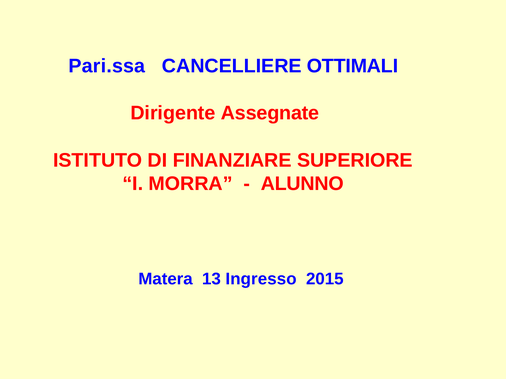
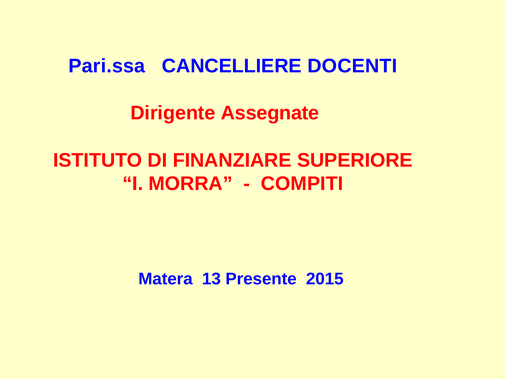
OTTIMALI: OTTIMALI -> DOCENTI
ALUNNO: ALUNNO -> COMPITI
Ingresso: Ingresso -> Presente
